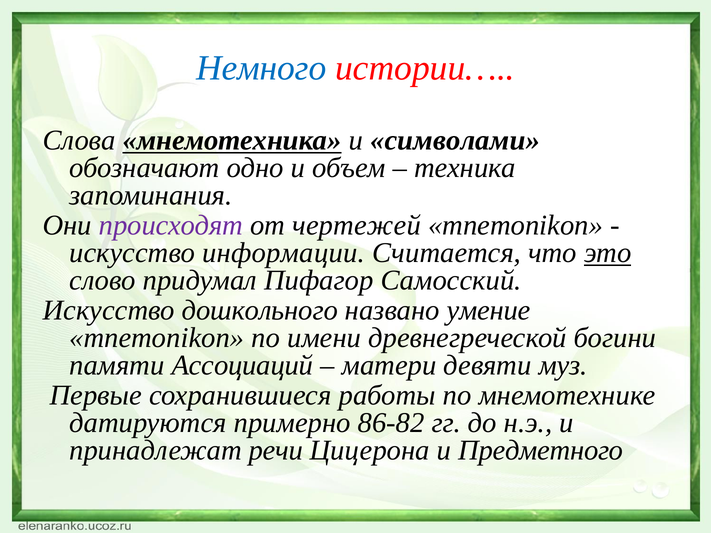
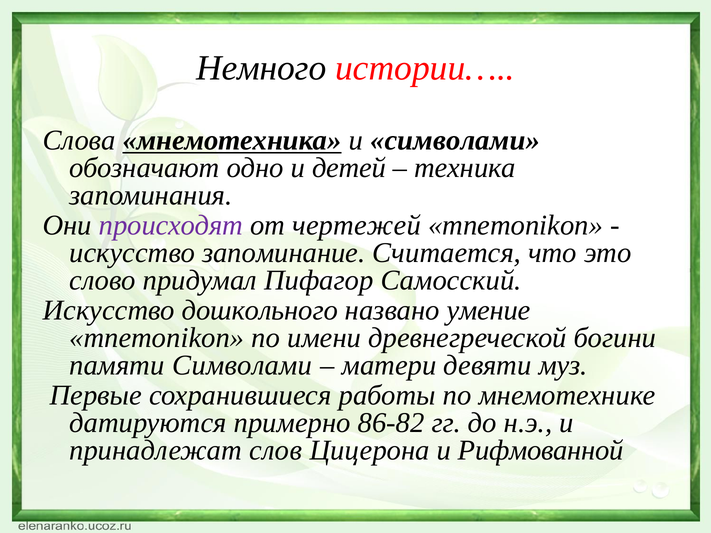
Немного colour: blue -> black
объем: объем -> детей
информации: информации -> запоминание
это underline: present -> none
памяти Ассоциаций: Ассоциаций -> Символами
речи: речи -> слов
Предметного: Предметного -> Рифмованной
